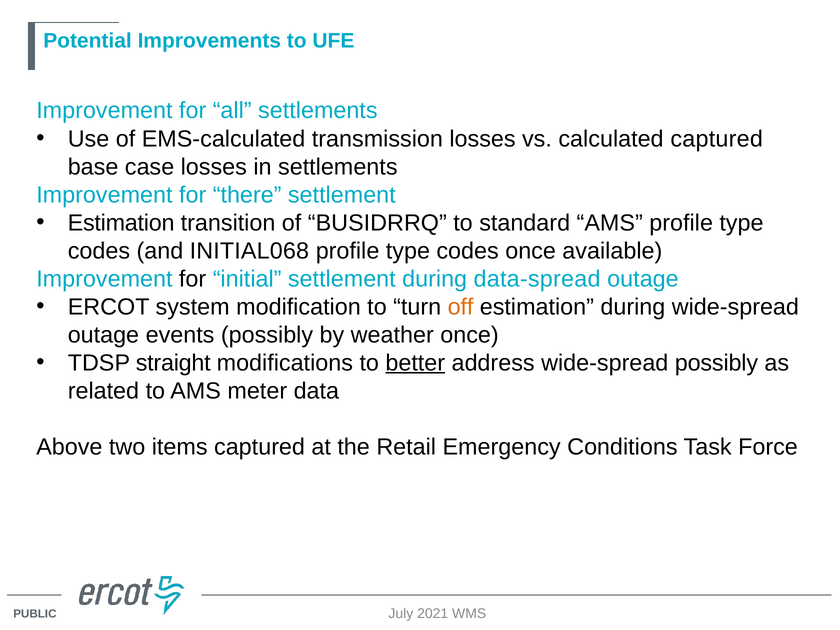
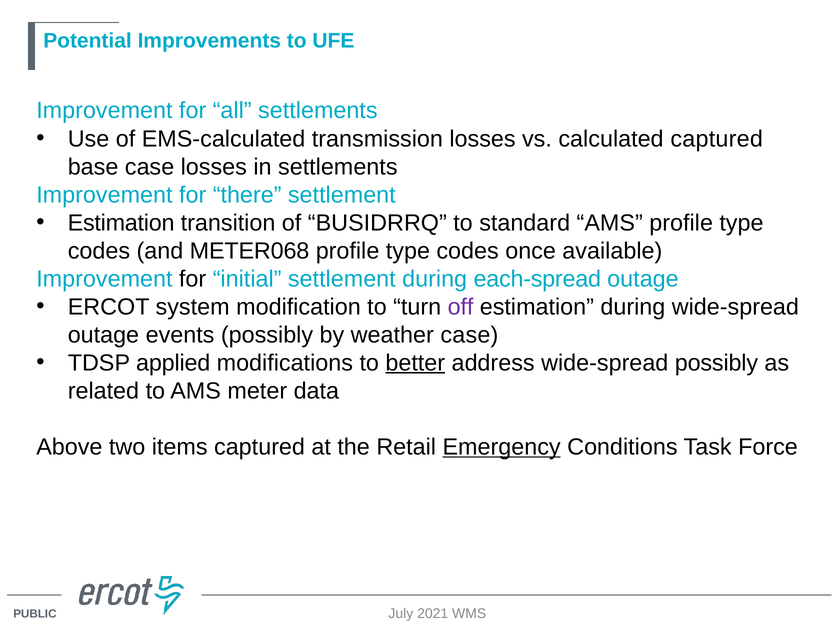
INITIAL068: INITIAL068 -> METER068
data-spread: data-spread -> each-spread
off colour: orange -> purple
weather once: once -> case
straight: straight -> applied
Emergency underline: none -> present
